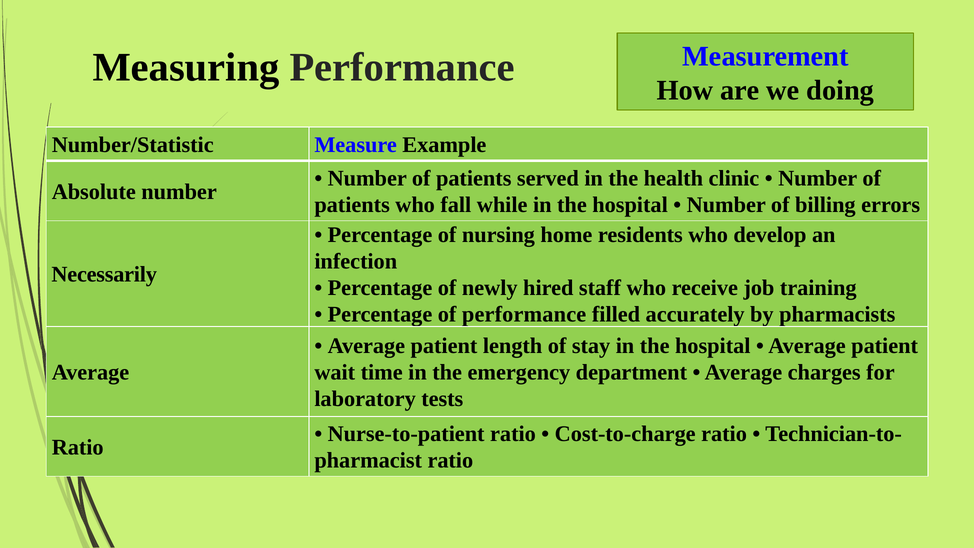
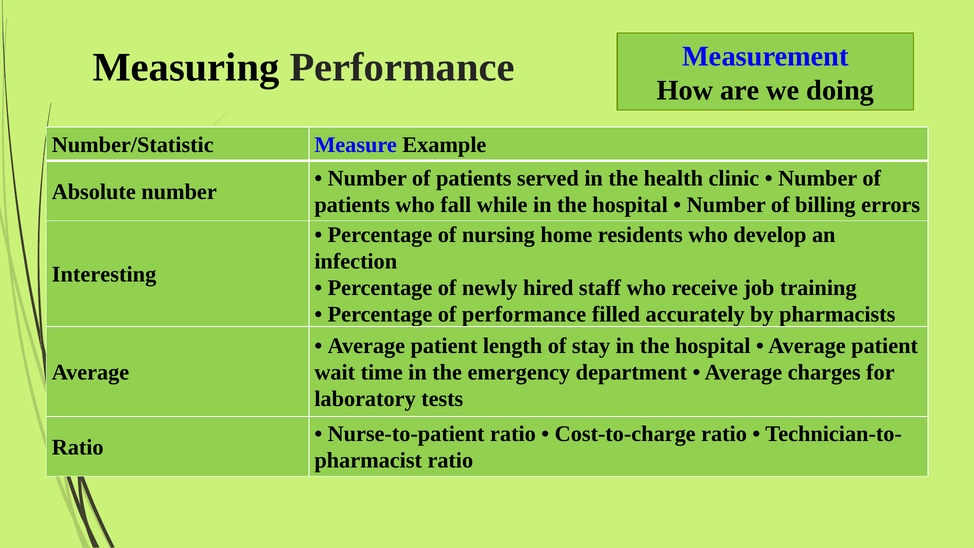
Necessarily: Necessarily -> Interesting
